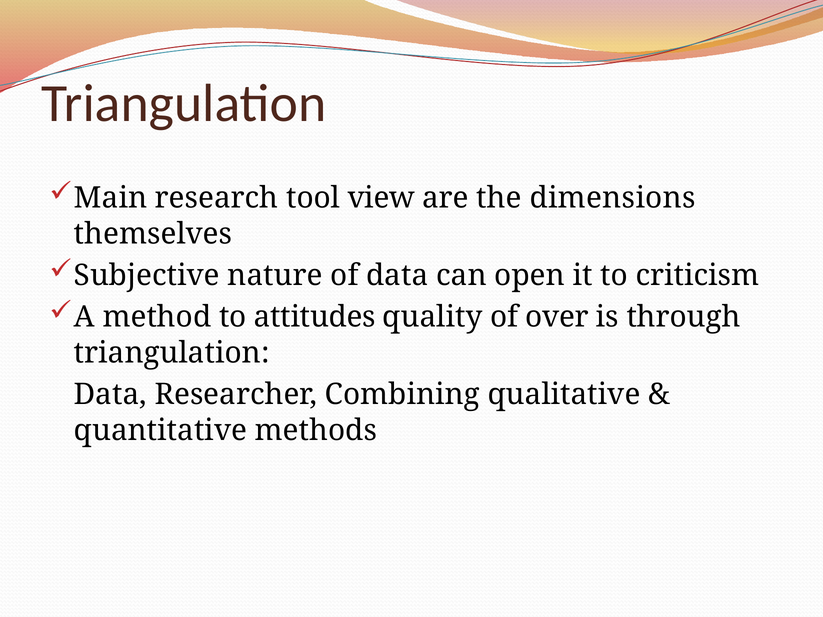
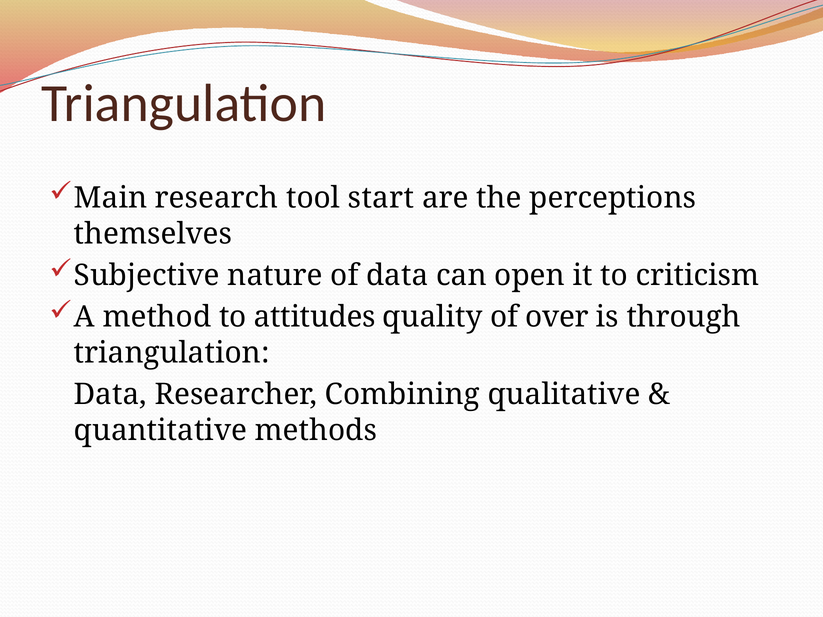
view: view -> start
dimensions: dimensions -> perceptions
